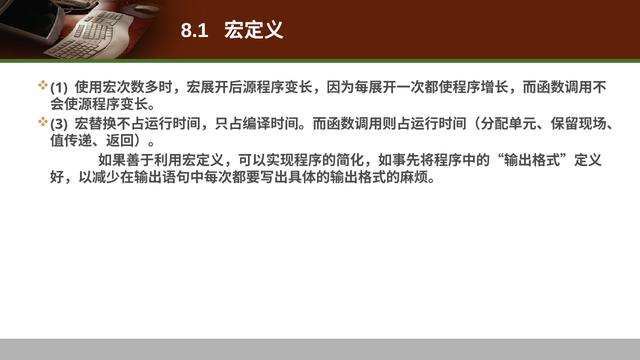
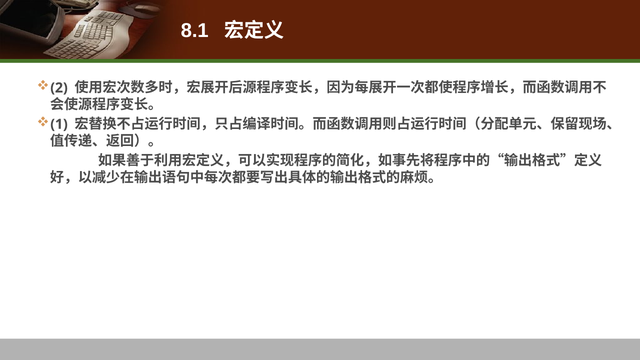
1: 1 -> 2
3: 3 -> 1
